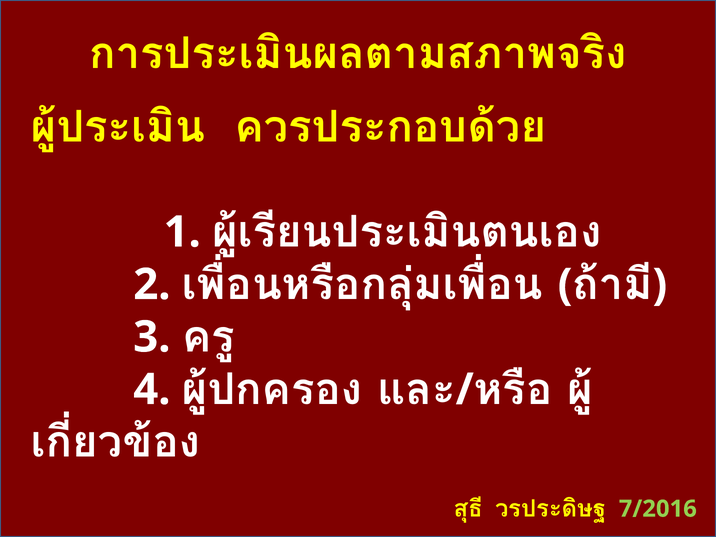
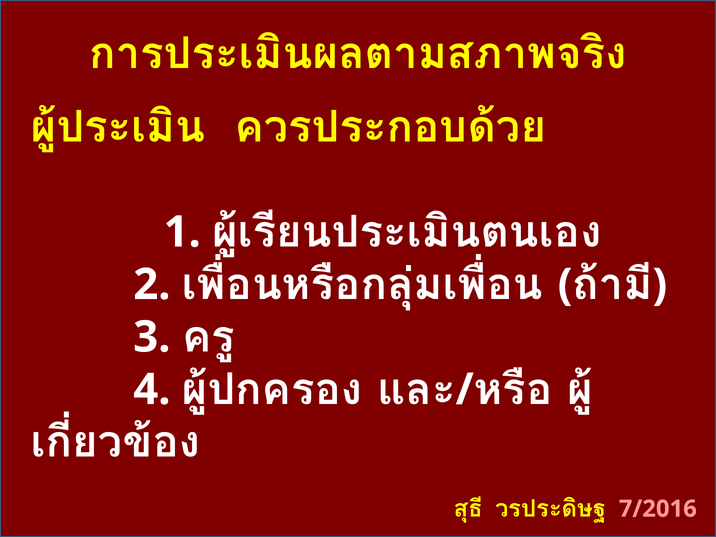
7/2016 colour: light green -> pink
